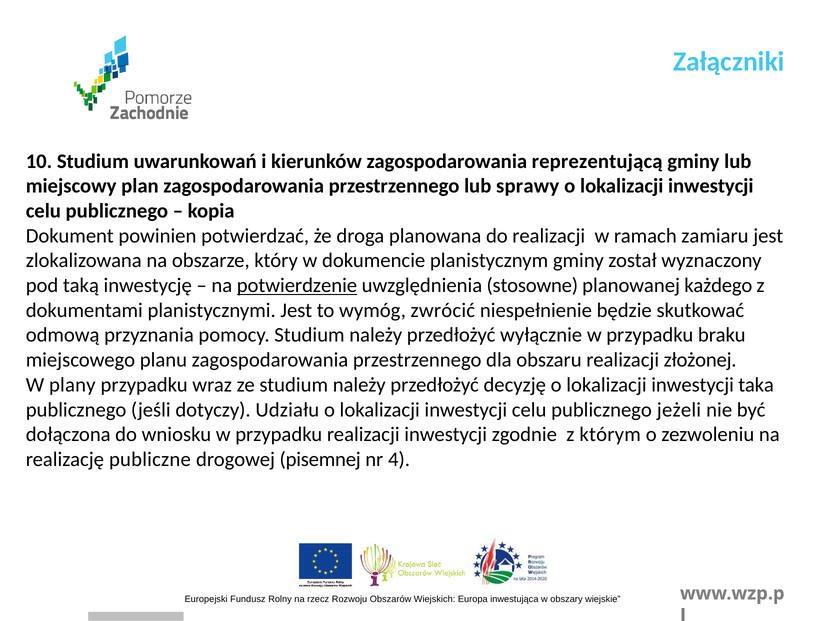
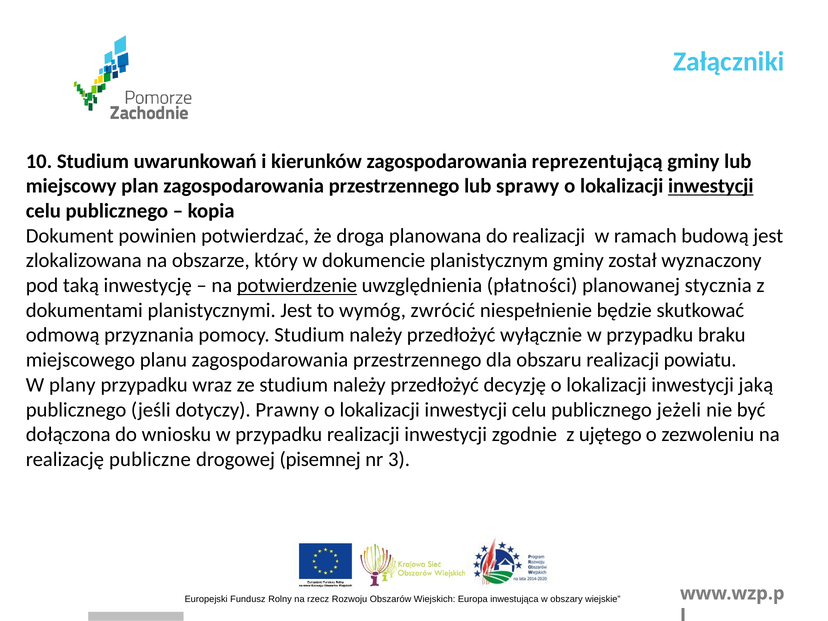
inwestycji at (711, 186) underline: none -> present
zamiaru: zamiaru -> budową
stosowne: stosowne -> płatności
każdego: każdego -> stycznia
złożonej: złożonej -> powiatu
taka: taka -> jaką
Udziału: Udziału -> Prawny
którym: którym -> ujętego
4: 4 -> 3
